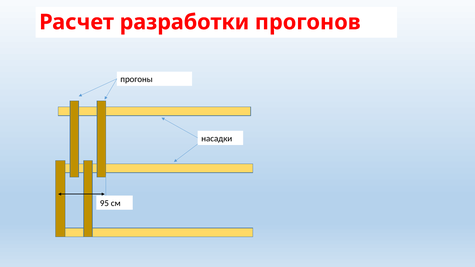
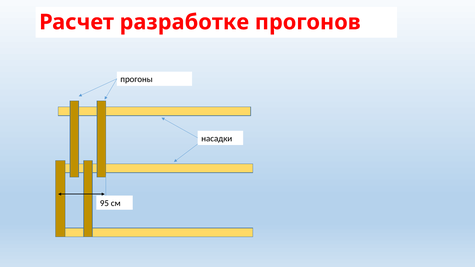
разработки: разработки -> разработке
